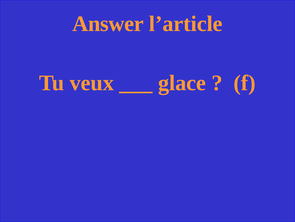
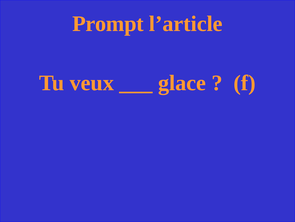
Answer: Answer -> Prompt
